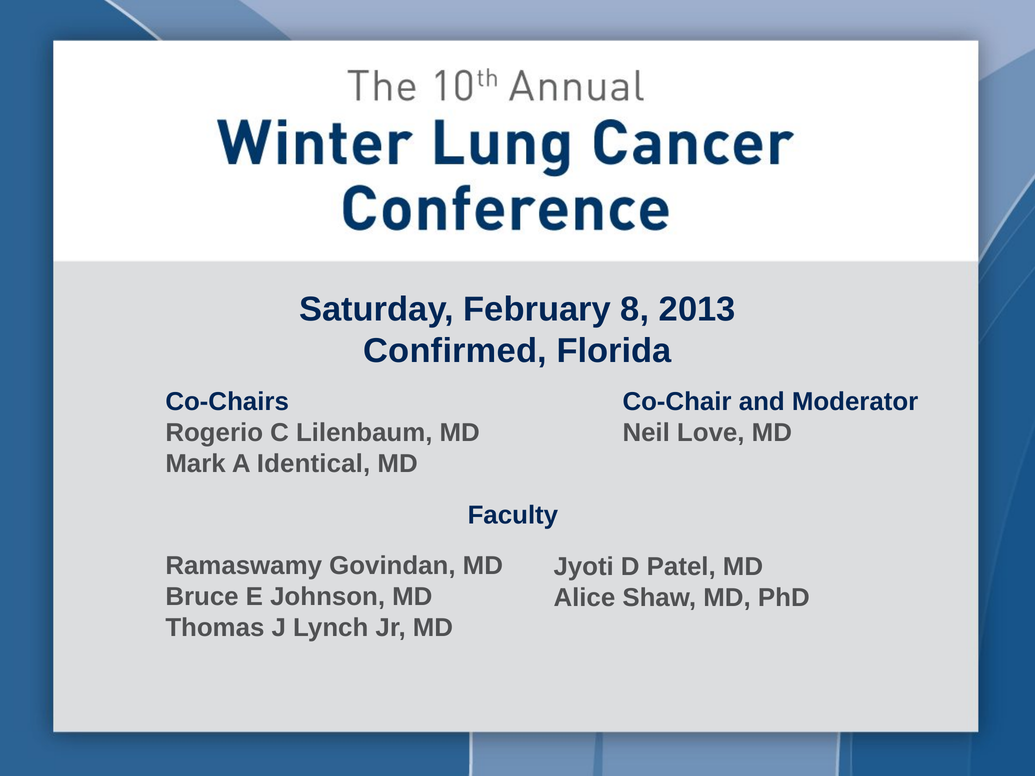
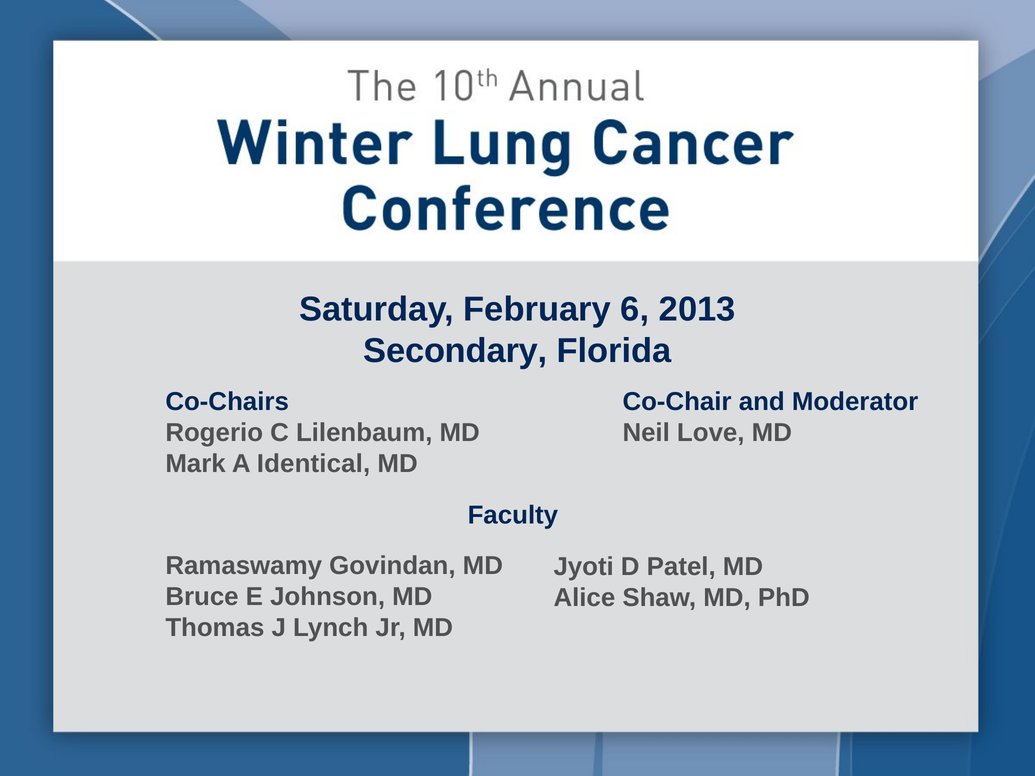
8: 8 -> 6
Confirmed: Confirmed -> Secondary
